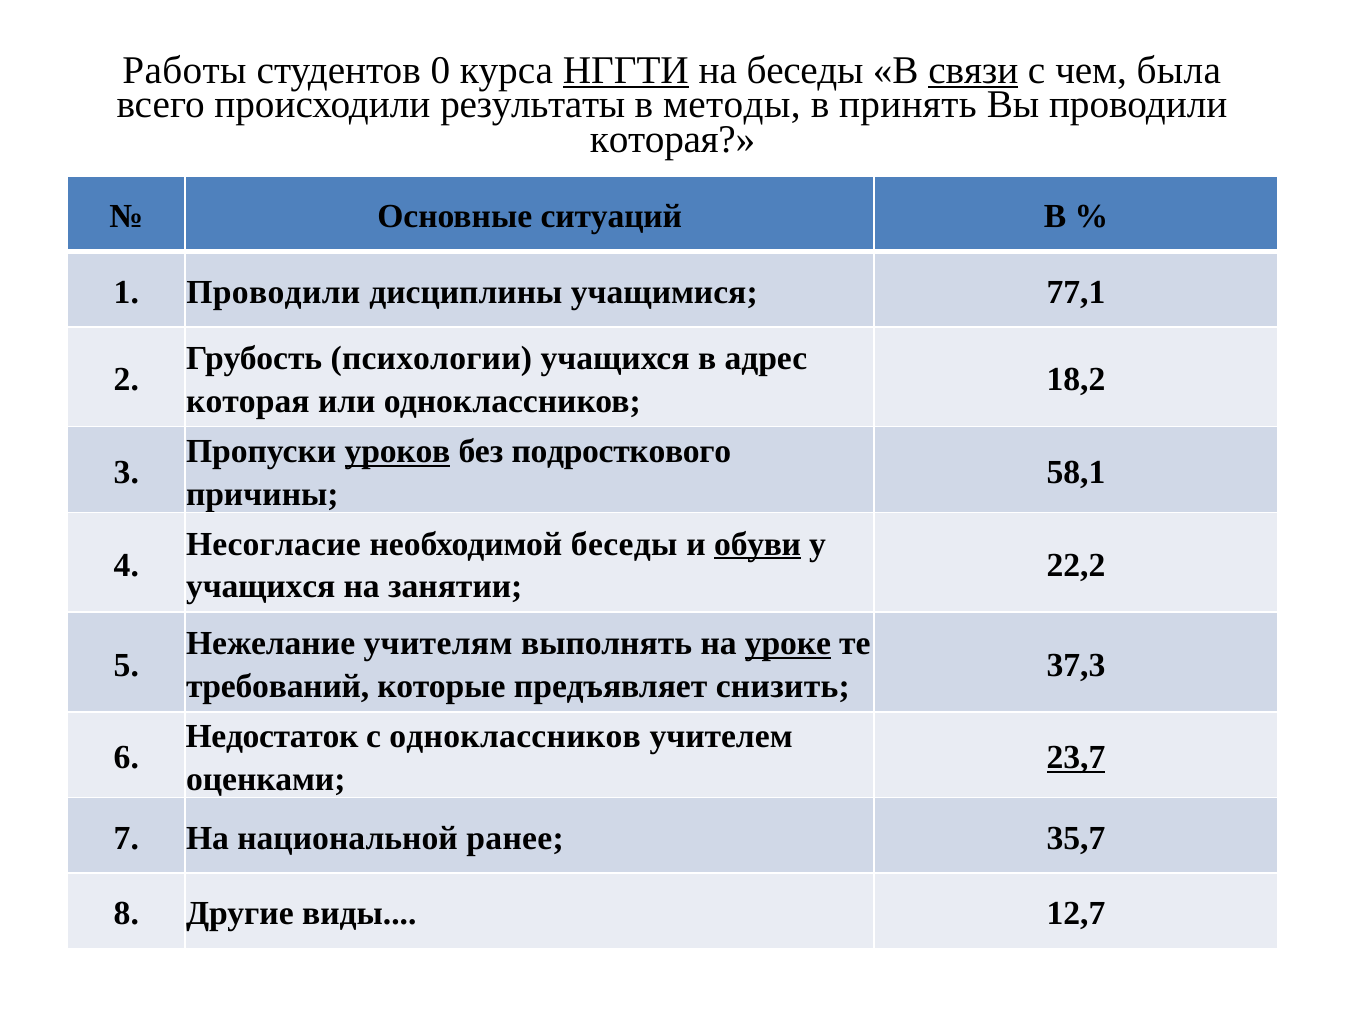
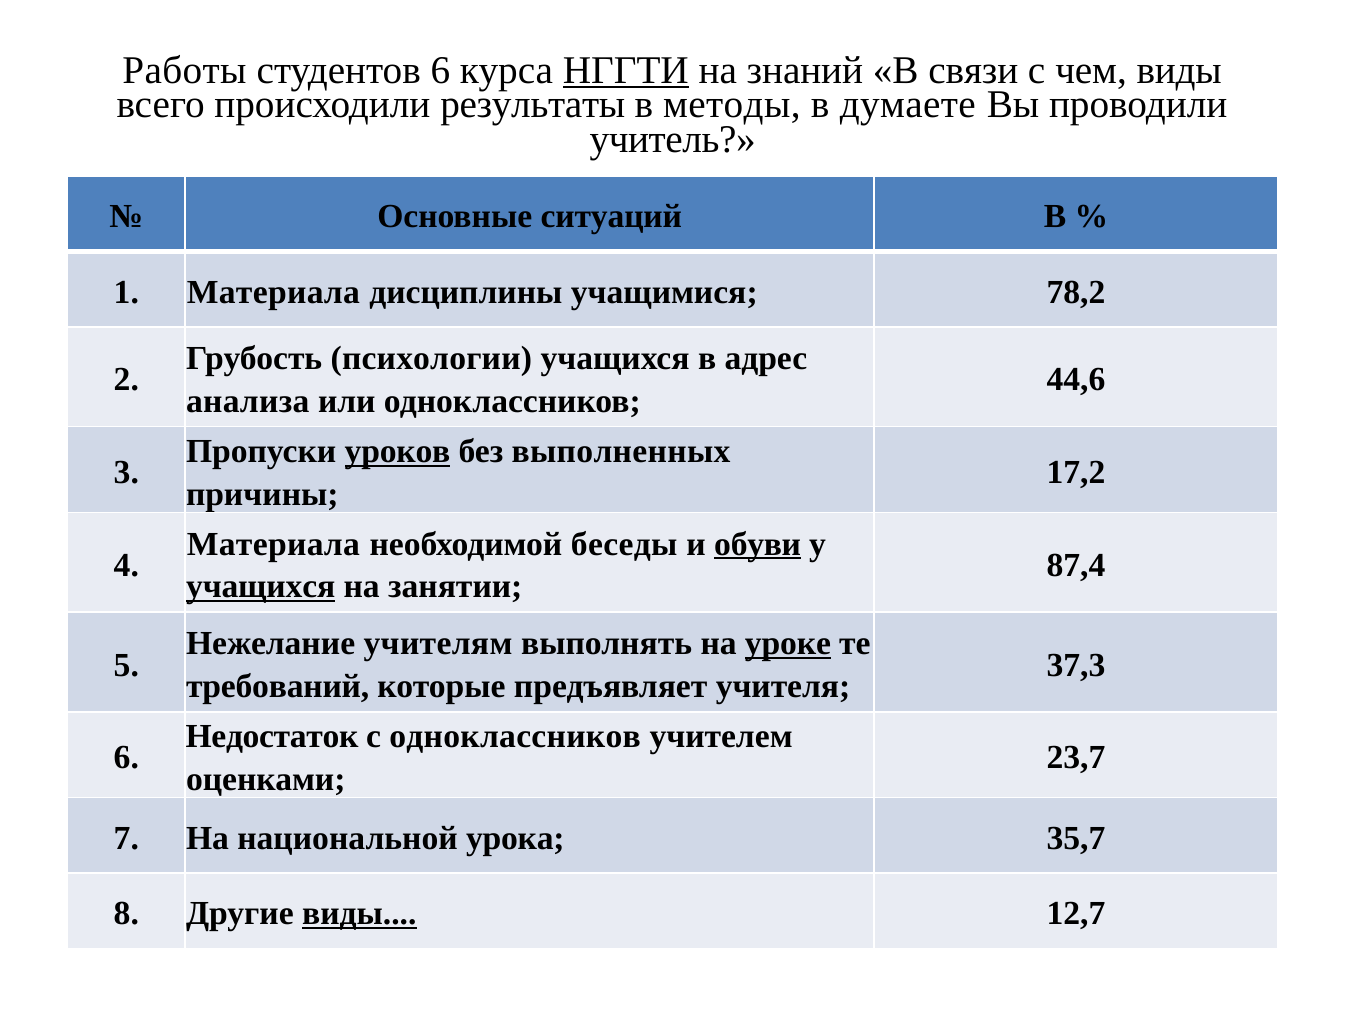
студентов 0: 0 -> 6
на беседы: беседы -> знаний
связи underline: present -> none
чем была: была -> виды
принять: принять -> думаете
которая at (673, 140): которая -> учитель
1 Проводили: Проводили -> Материала
77,1: 77,1 -> 78,2
18,2: 18,2 -> 44,6
которая at (248, 401): которая -> анализа
подросткового: подросткового -> выполненных
58,1: 58,1 -> 17,2
Несогласие at (273, 544): Несогласие -> Материала
22,2: 22,2 -> 87,4
учащихся at (261, 587) underline: none -> present
снизить: снизить -> учителя
23,7 underline: present -> none
ранее: ранее -> урока
виды at (359, 914) underline: none -> present
